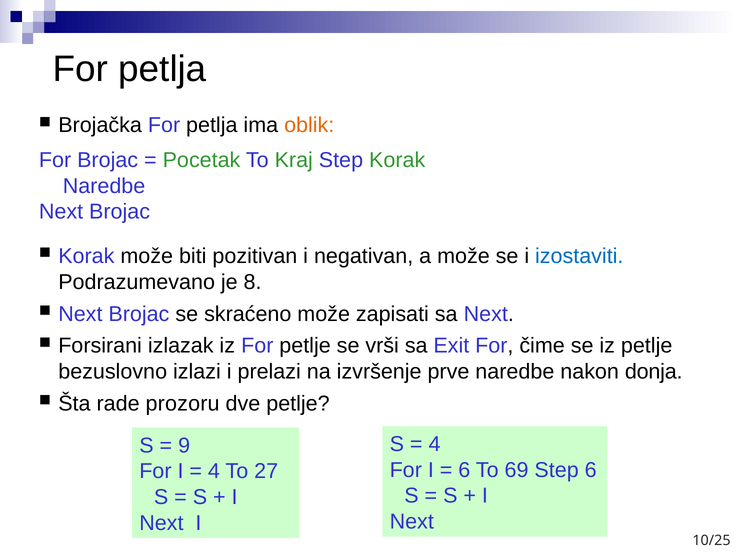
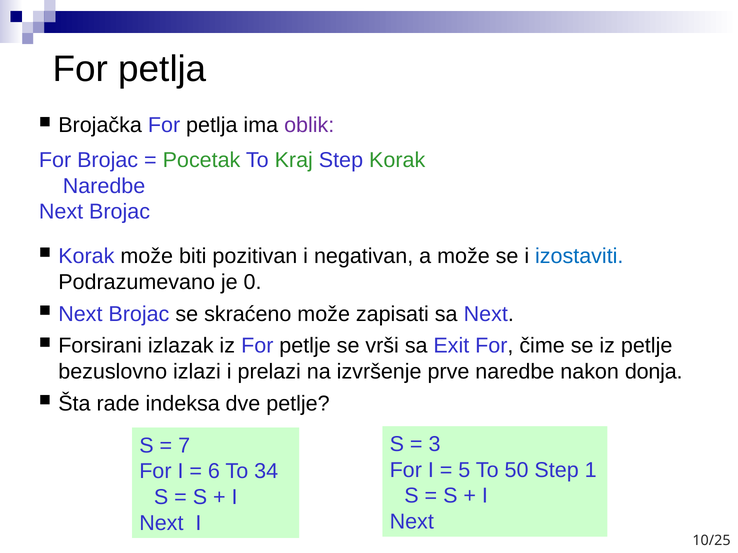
oblik colour: orange -> purple
8: 8 -> 0
prozoru: prozoru -> indeksa
4 at (435, 445): 4 -> 3
9: 9 -> 7
6 at (464, 471): 6 -> 5
69: 69 -> 50
Step 6: 6 -> 1
4 at (214, 472): 4 -> 6
27: 27 -> 34
